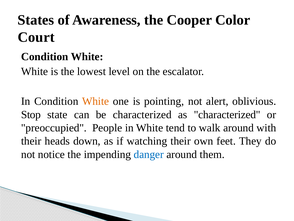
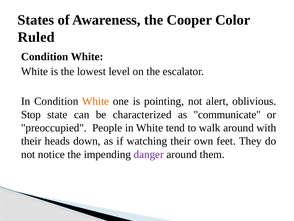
Court: Court -> Ruled
as characterized: characterized -> communicate
danger colour: blue -> purple
